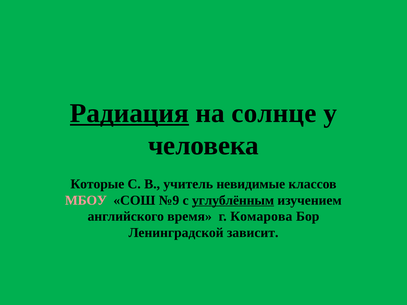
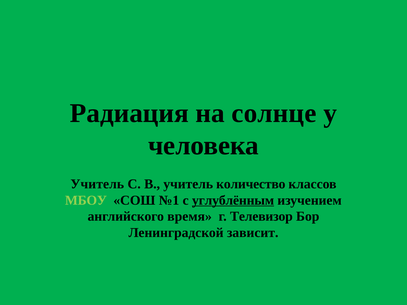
Радиация underline: present -> none
Которые at (97, 184): Которые -> Учитель
невидимые: невидимые -> количество
МБОУ colour: pink -> light green
№9: №9 -> №1
Комарова: Комарова -> Телевизор
